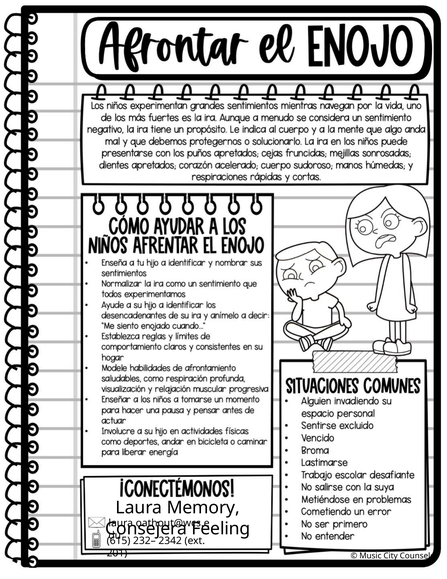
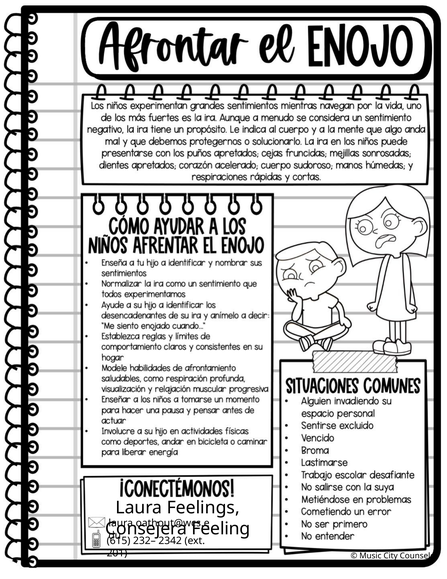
Memory: Memory -> Feelings
